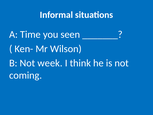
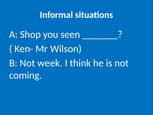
Time: Time -> Shop
